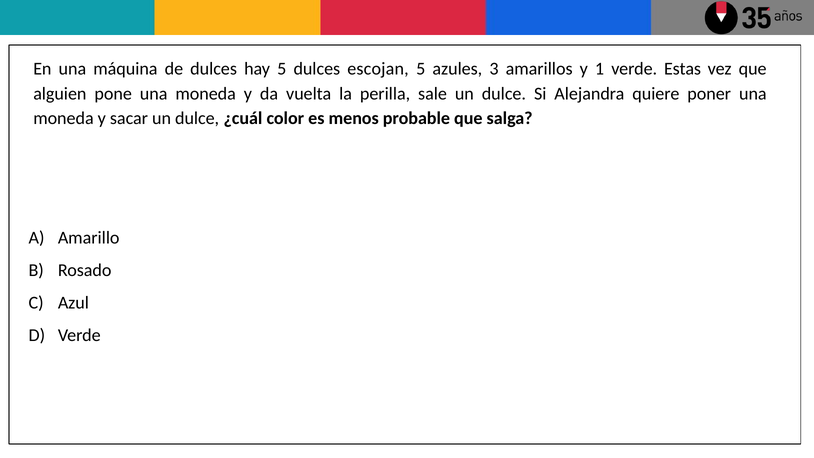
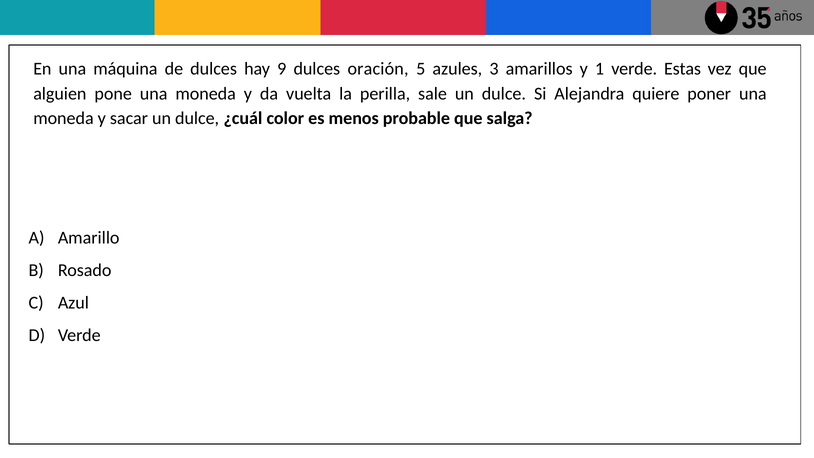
hay 5: 5 -> 9
escojan: escojan -> oración
